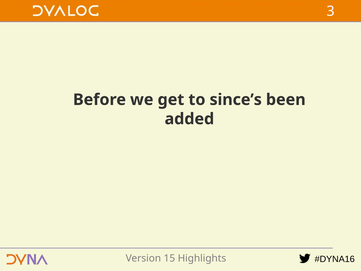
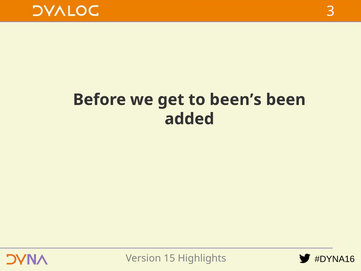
since’s: since’s -> been’s
